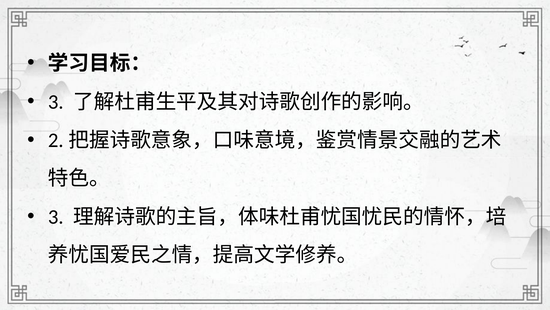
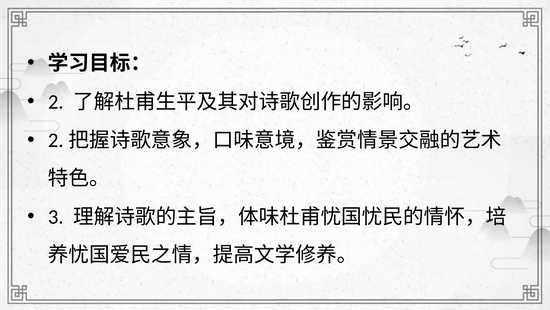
3 at (56, 102): 3 -> 2
